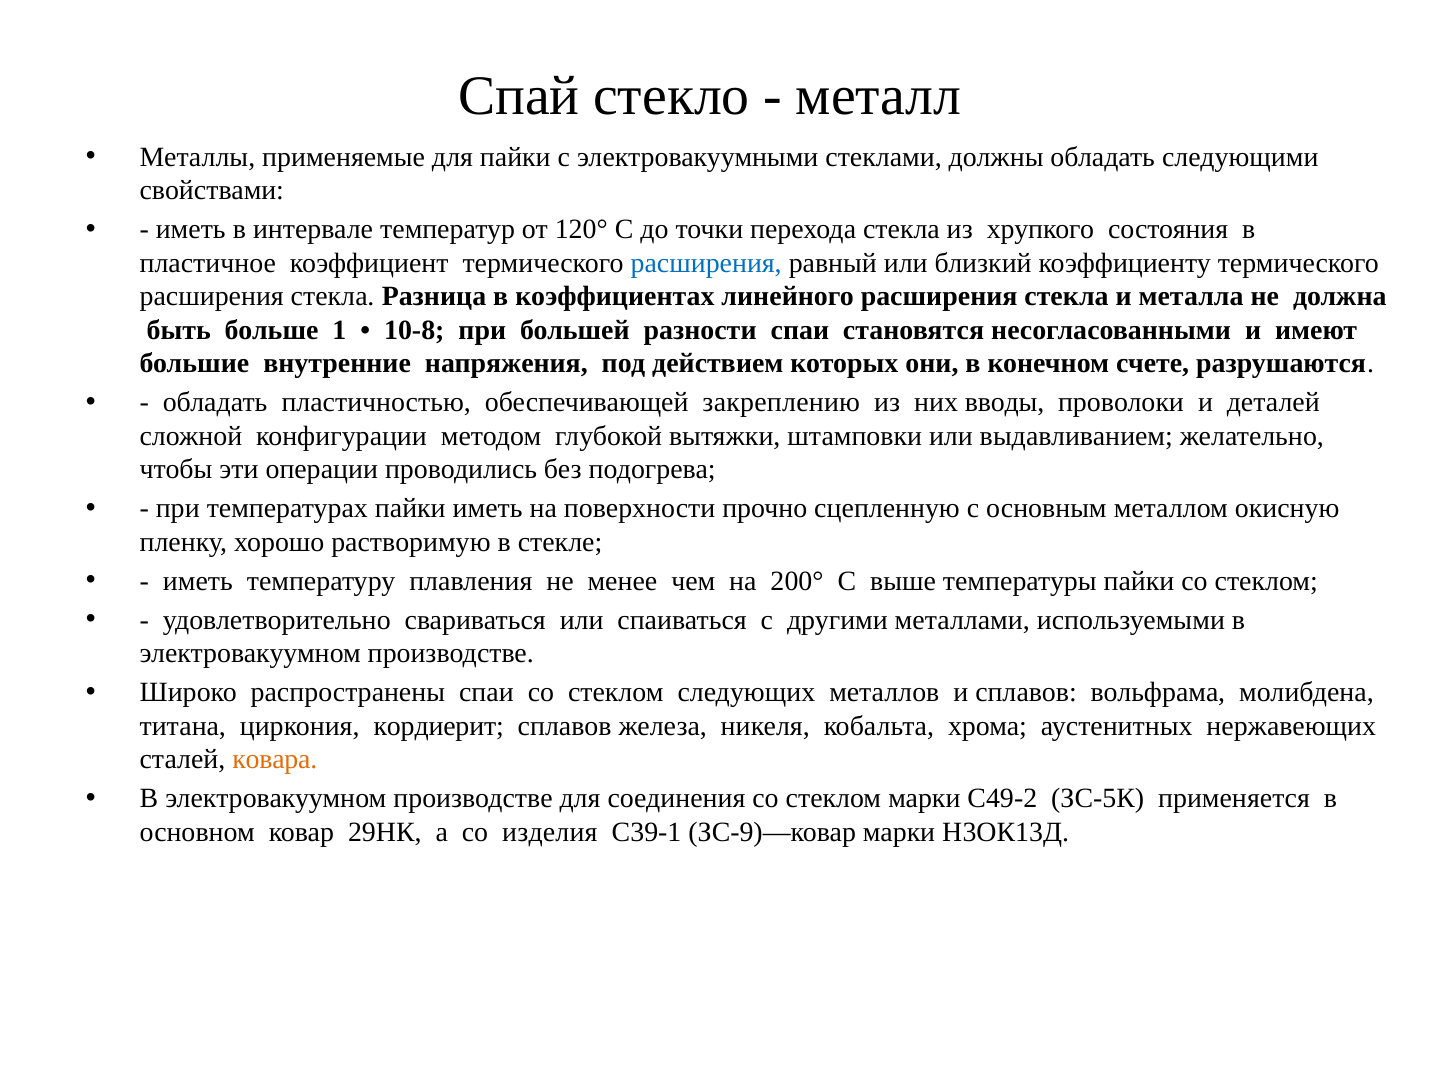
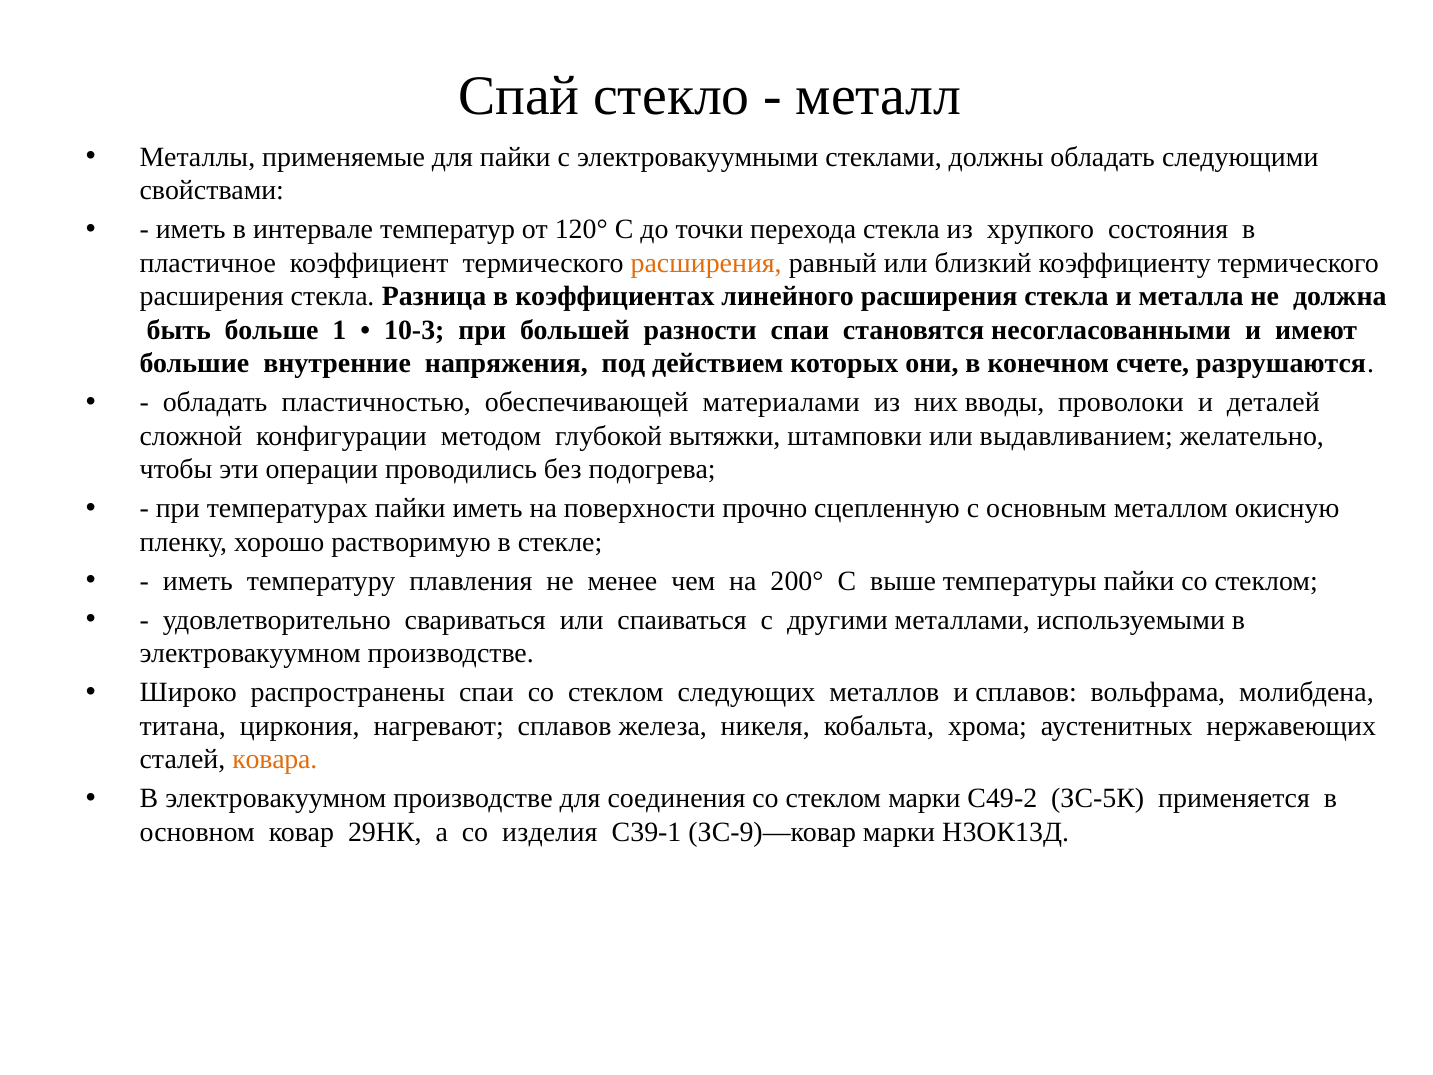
расширения at (706, 263) colour: blue -> orange
10-8: 10-8 -> 10-3
закреплению: закреплению -> материалами
кордиерит: кордиерит -> нагревают
